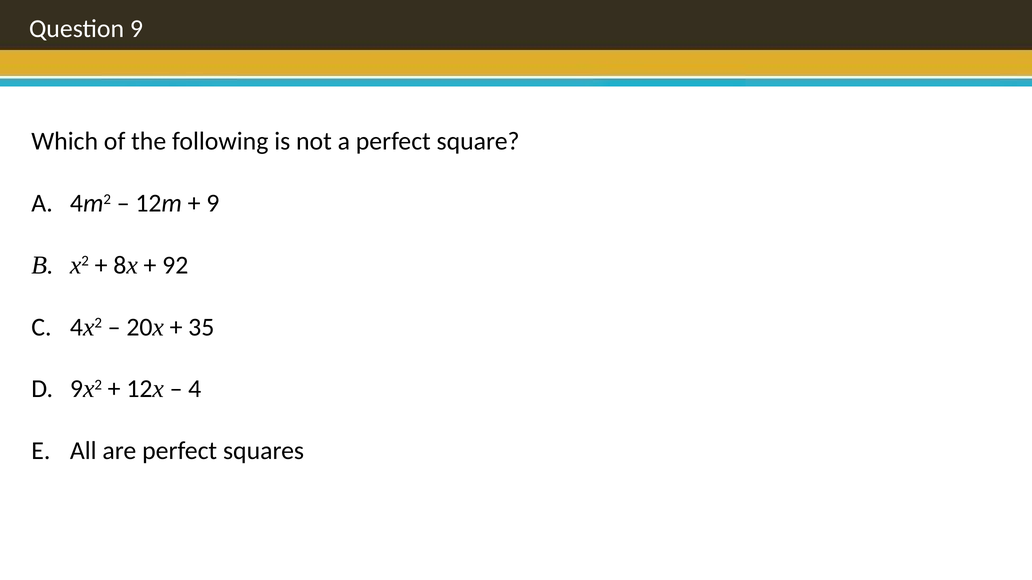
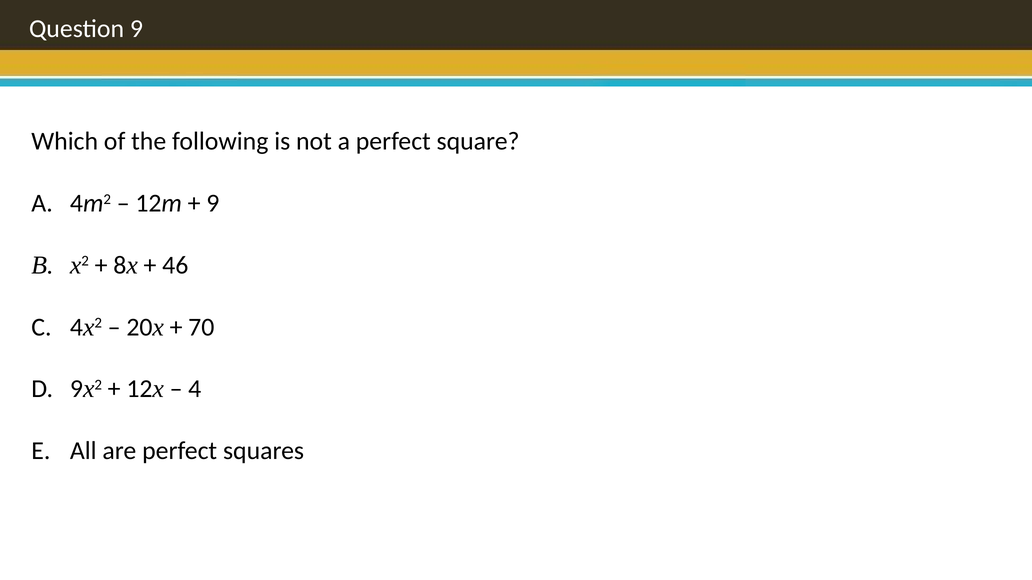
92: 92 -> 46
35: 35 -> 70
